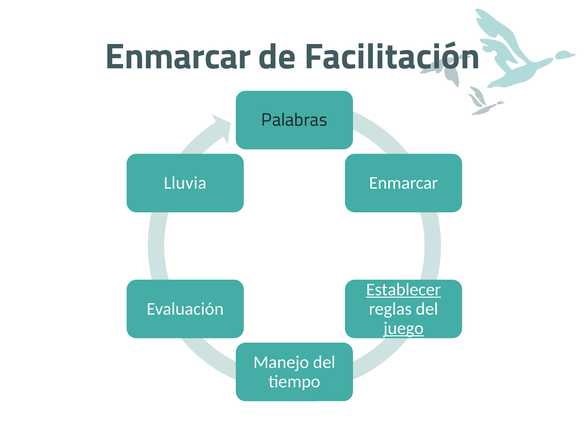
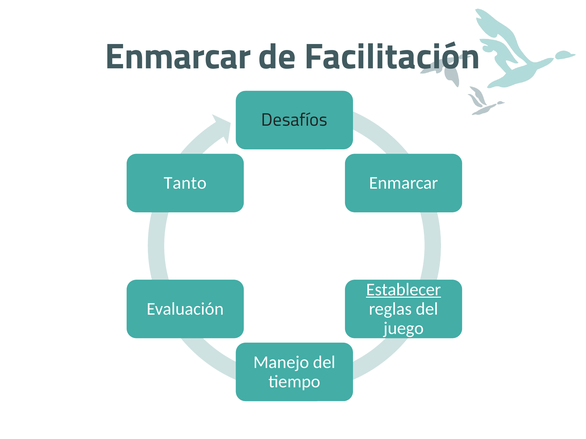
Palabras: Palabras -> Desafíos
Lluvia: Lluvia -> Tanto
juego underline: present -> none
